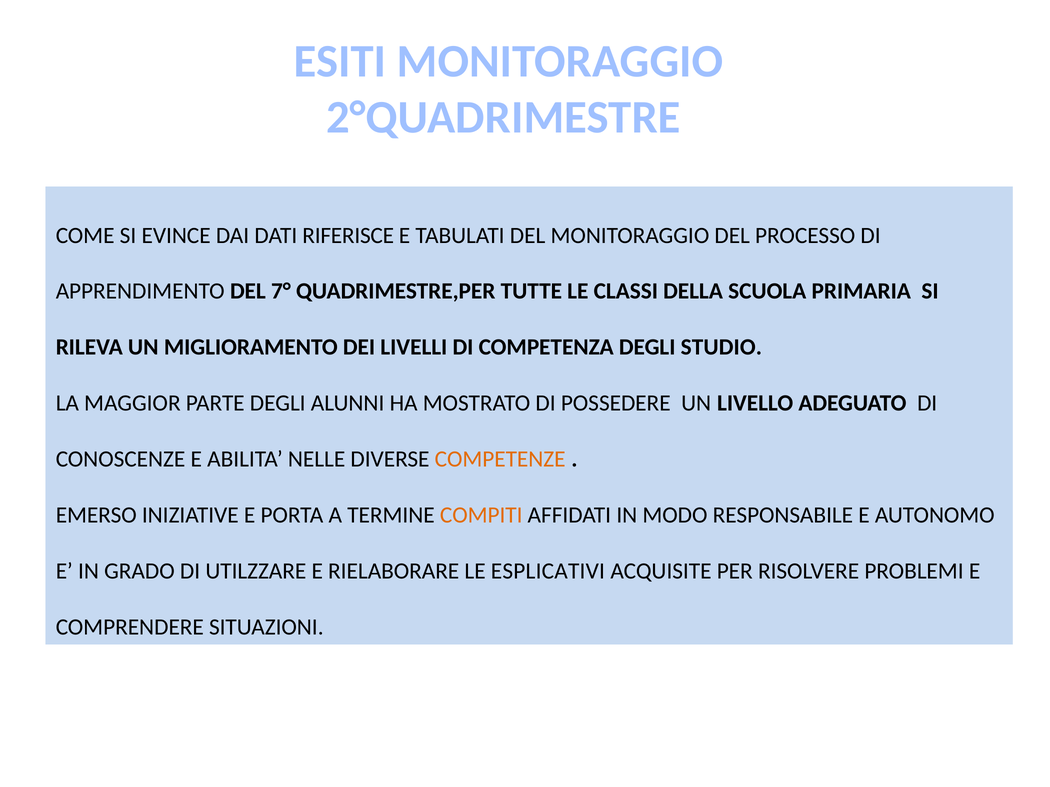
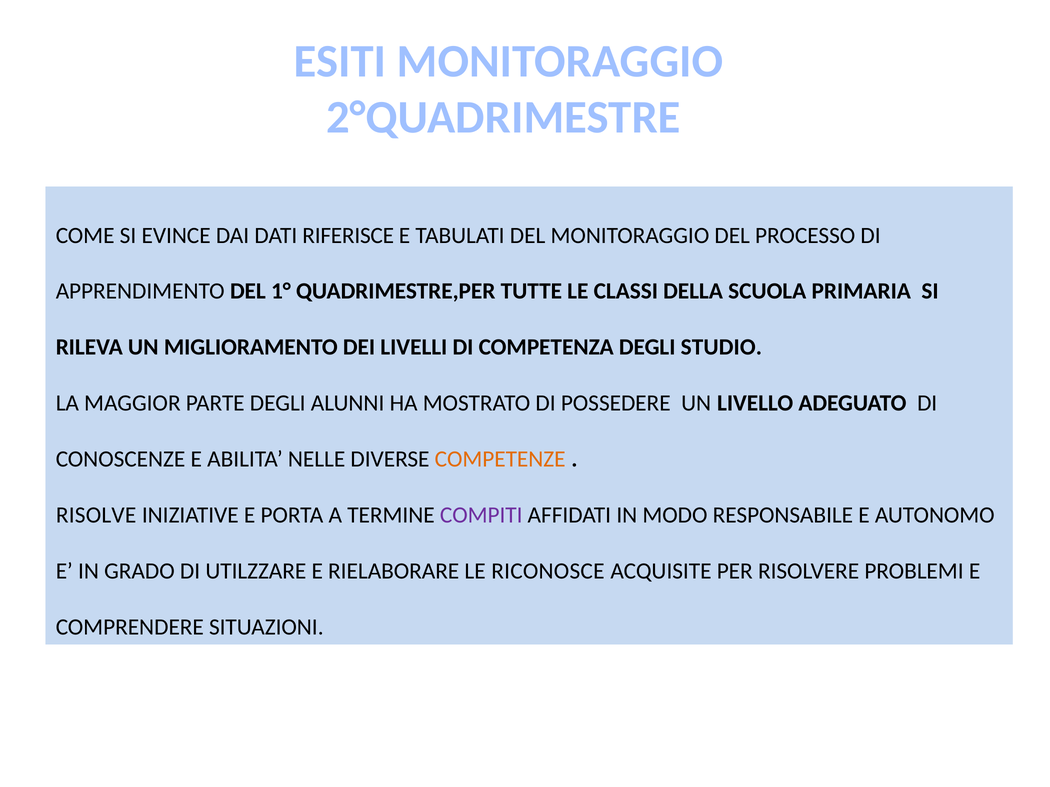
7°: 7° -> 1°
EMERSO: EMERSO -> RISOLVE
COMPITI colour: orange -> purple
ESPLICATIVI: ESPLICATIVI -> RICONOSCE
